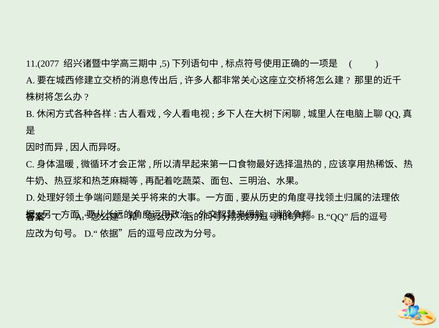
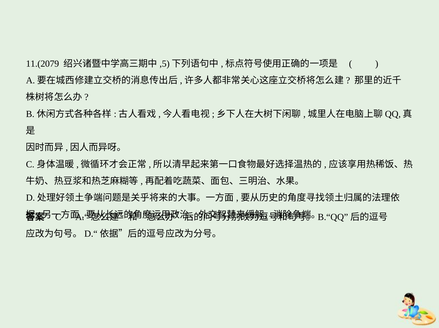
11.(2077: 11.(2077 -> 11.(2079
